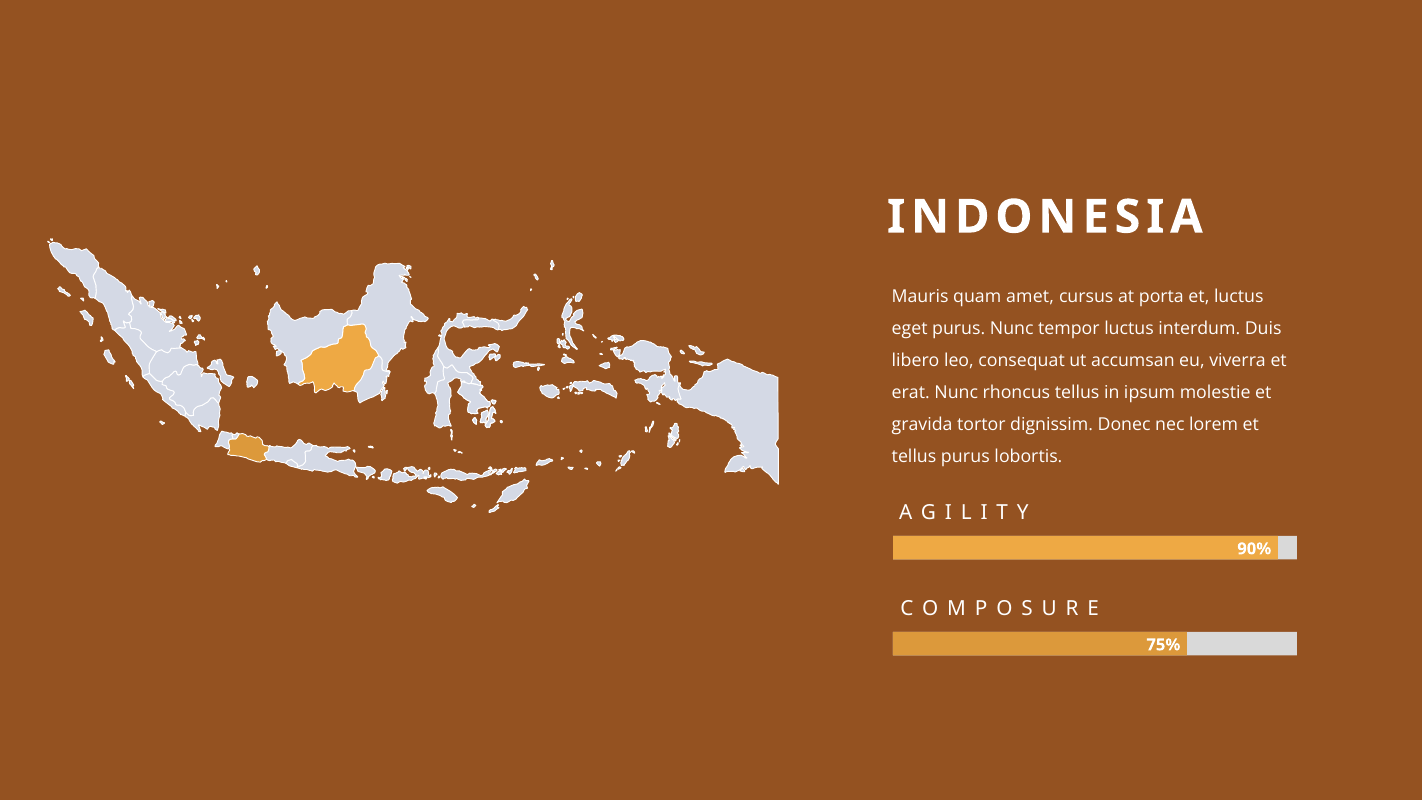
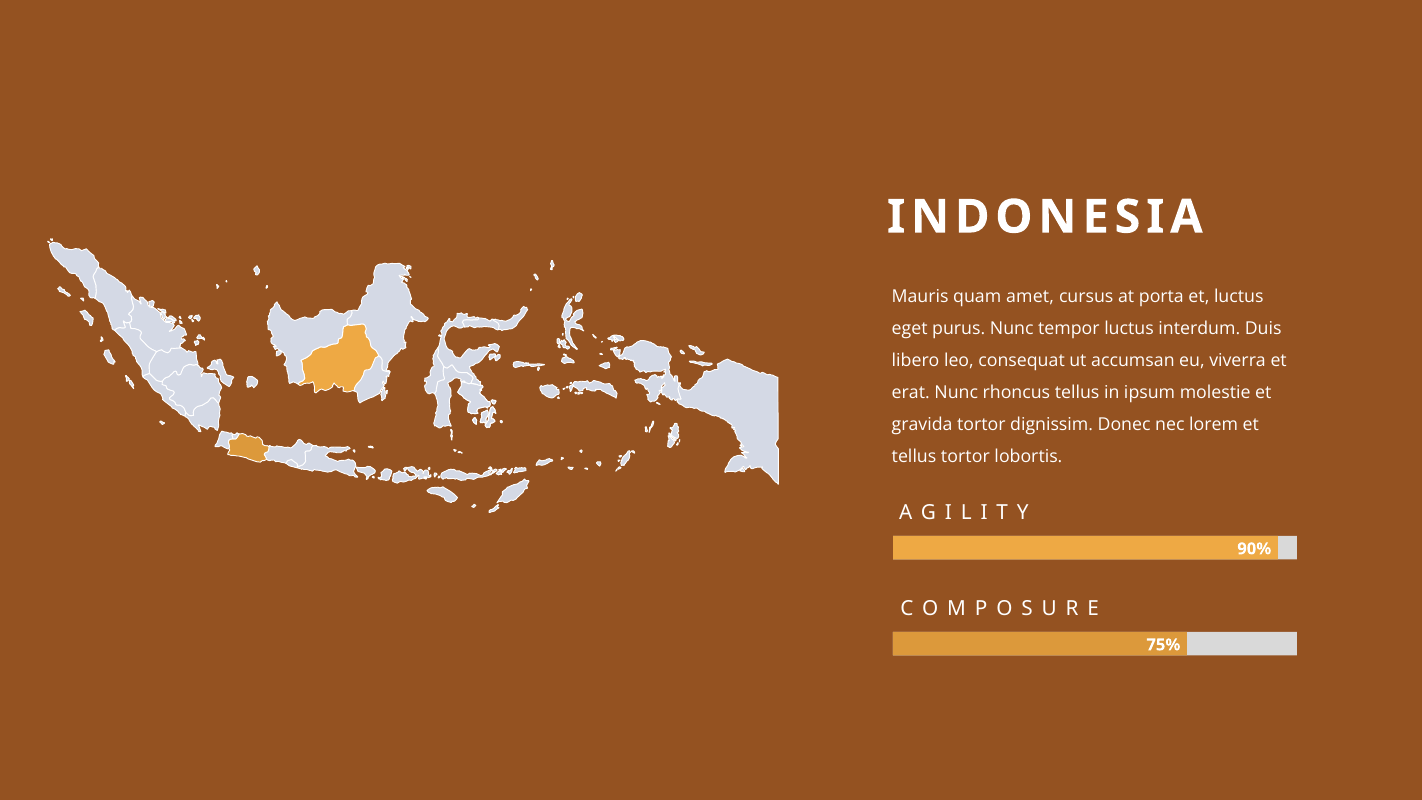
tellus purus: purus -> tortor
